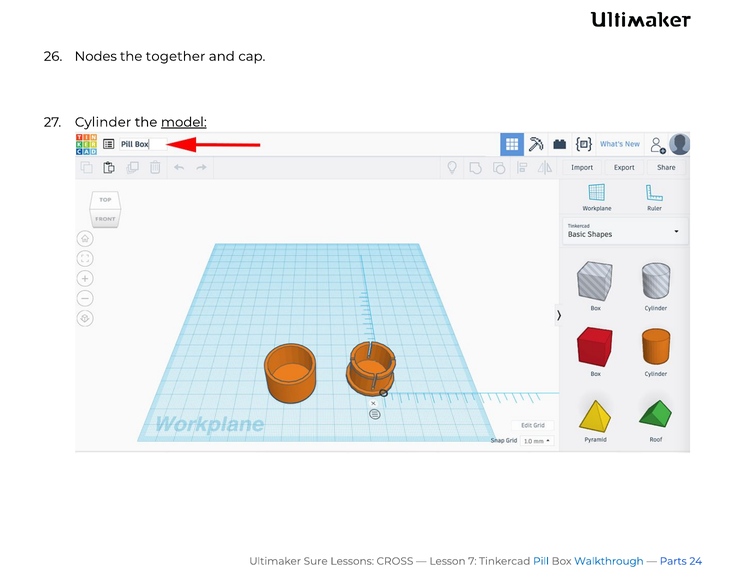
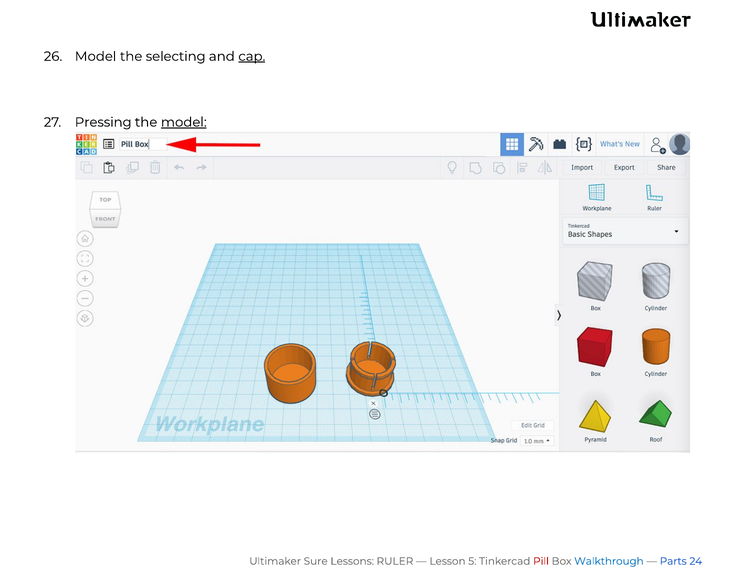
26 Nodes: Nodes -> Model
together: together -> selecting
cap underline: none -> present
Cylinder: Cylinder -> Pressing
CROSS: CROSS -> RULER
7: 7 -> 5
Pill colour: blue -> red
